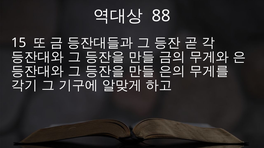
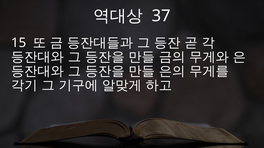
88: 88 -> 37
